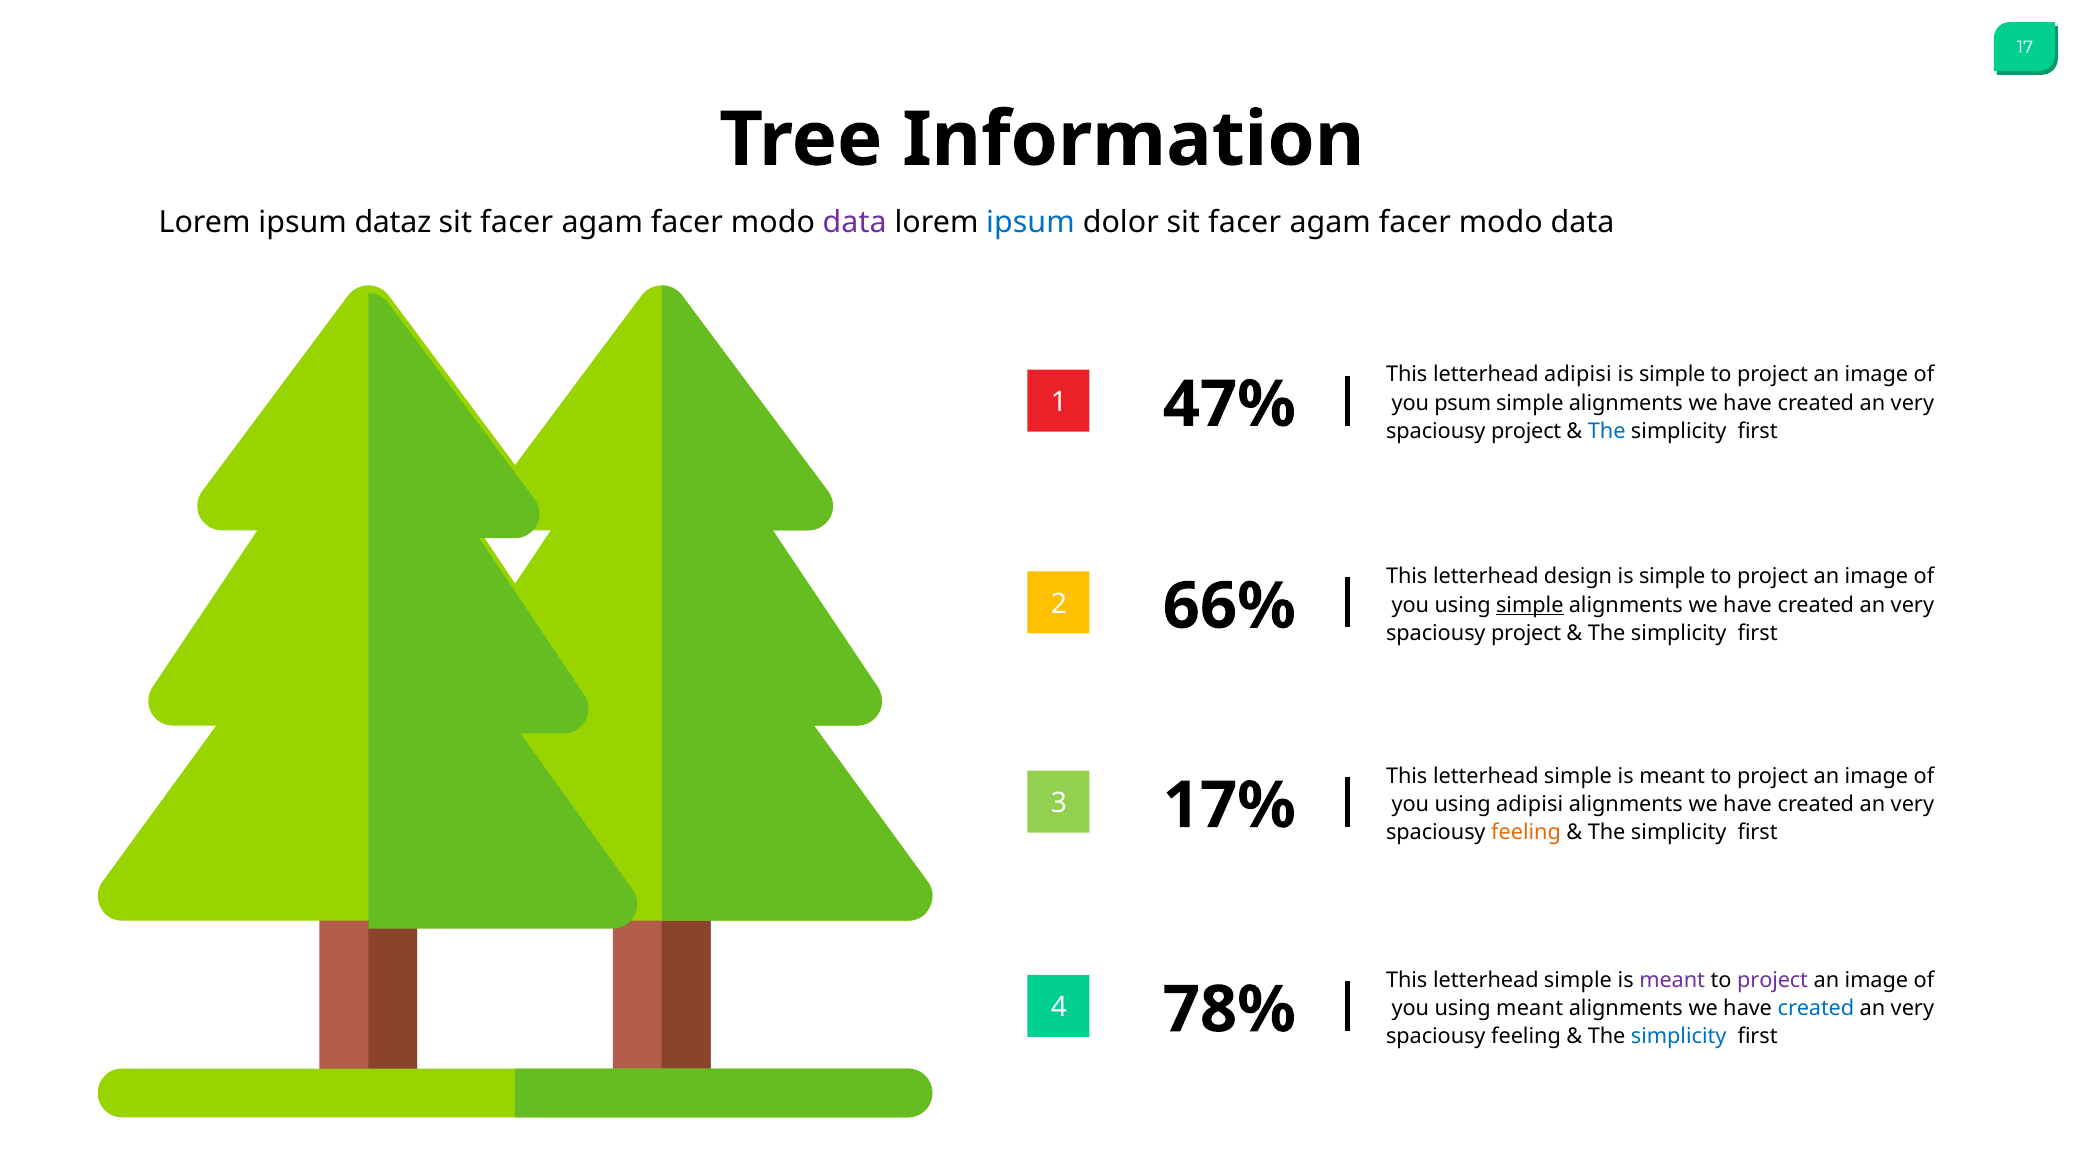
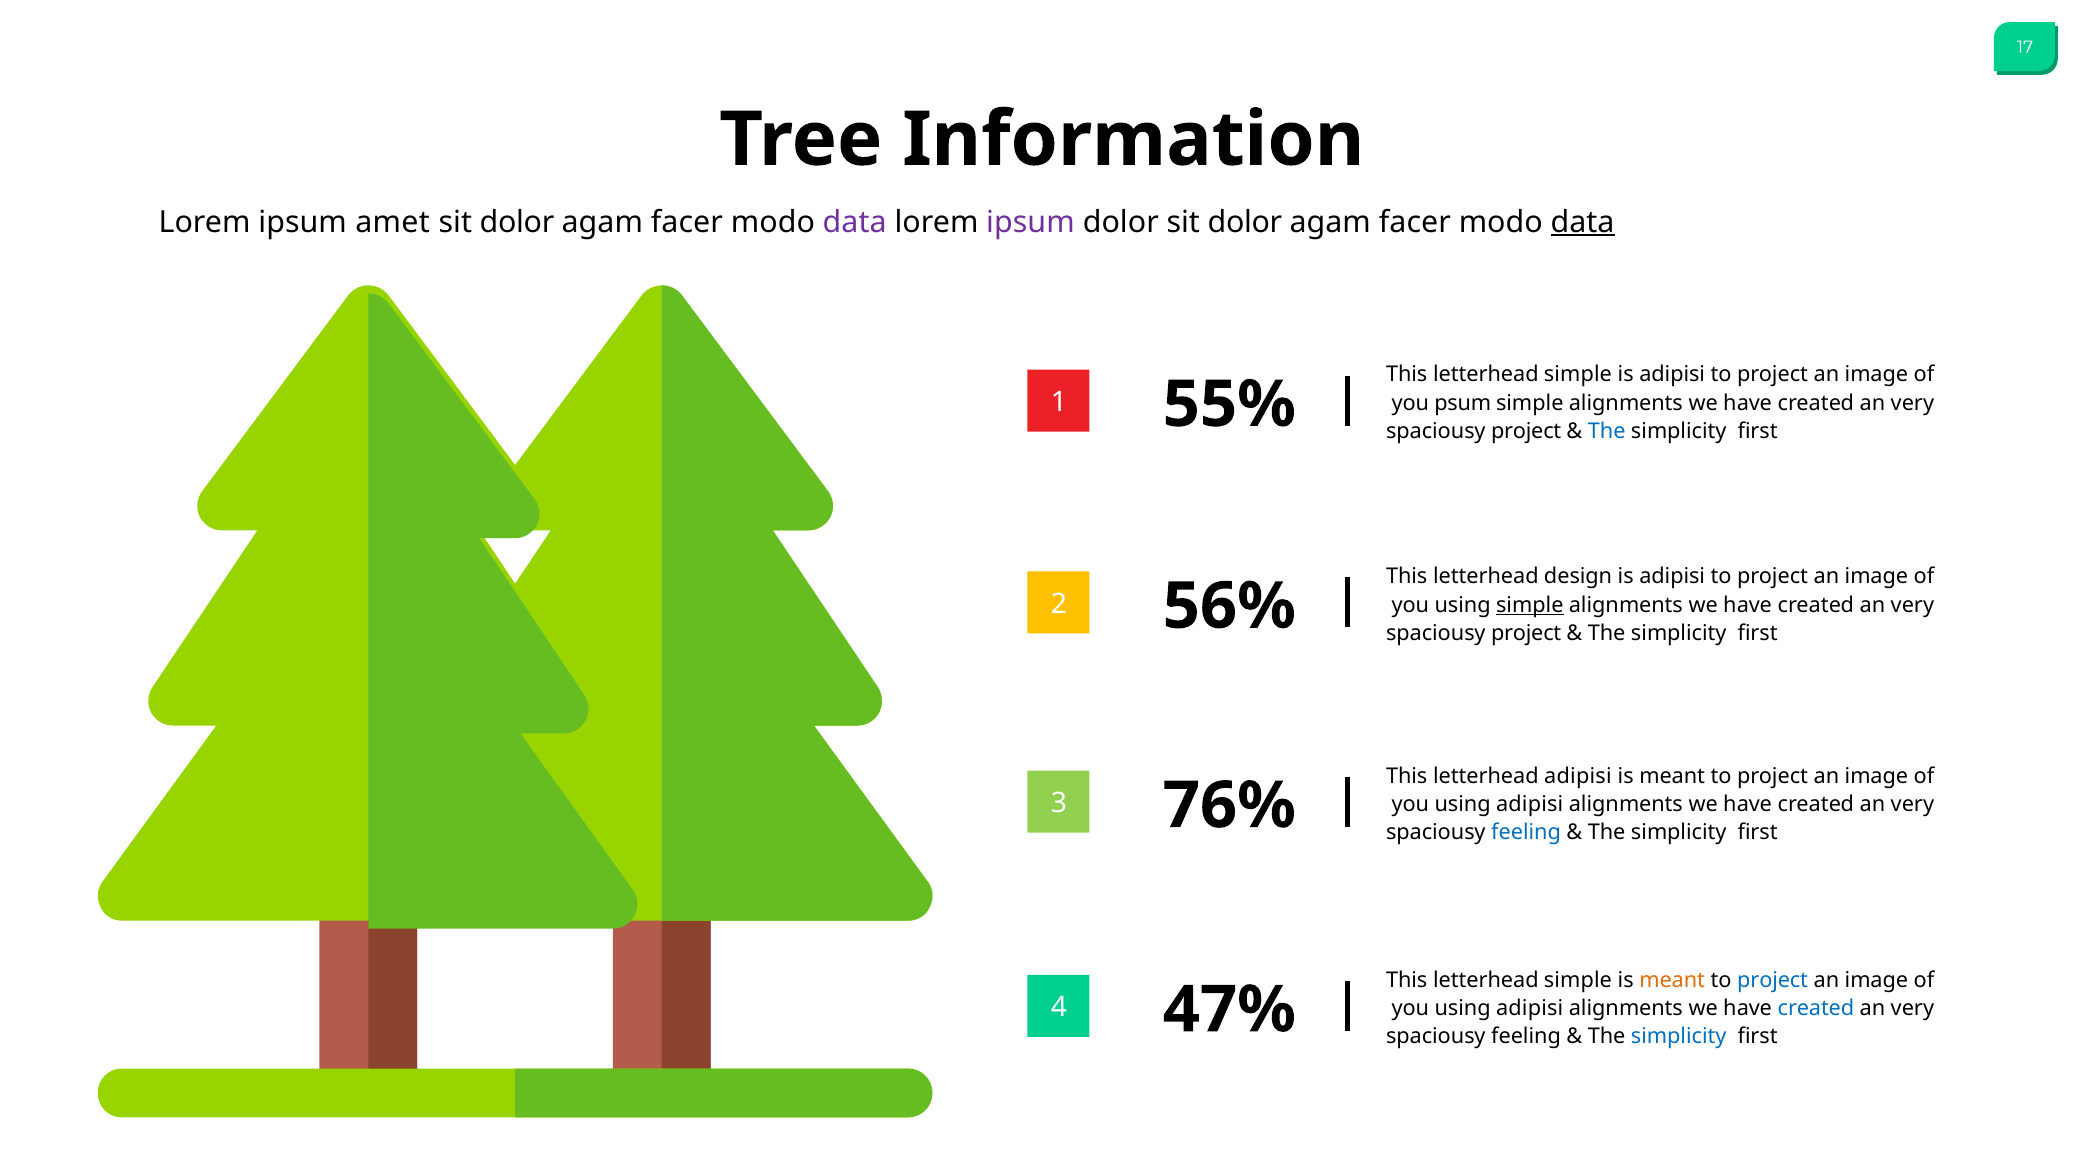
dataz: dataz -> amet
facer at (517, 222): facer -> dolor
ipsum at (1030, 222) colour: blue -> purple
dolor sit facer: facer -> dolor
data at (1583, 222) underline: none -> present
adipisi at (1578, 375): adipisi -> simple
simple at (1672, 375): simple -> adipisi
47%: 47% -> 55%
design is simple: simple -> adipisi
66%: 66% -> 56%
simple at (1578, 776): simple -> adipisi
17%: 17% -> 76%
feeling at (1526, 833) colour: orange -> blue
meant at (1672, 980) colour: purple -> orange
project at (1773, 980) colour: purple -> blue
78%: 78% -> 47%
meant at (1530, 1009): meant -> adipisi
